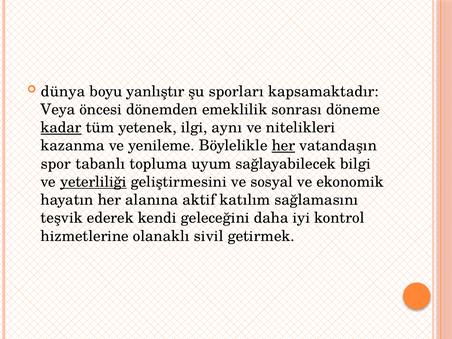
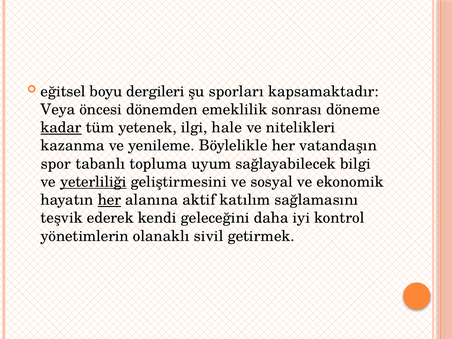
dünya: dünya -> eğitsel
yanlıştır: yanlıştır -> dergileri
aynı: aynı -> hale
her at (283, 146) underline: present -> none
her at (109, 200) underline: none -> present
hizmetlerine: hizmetlerine -> yönetimlerin
